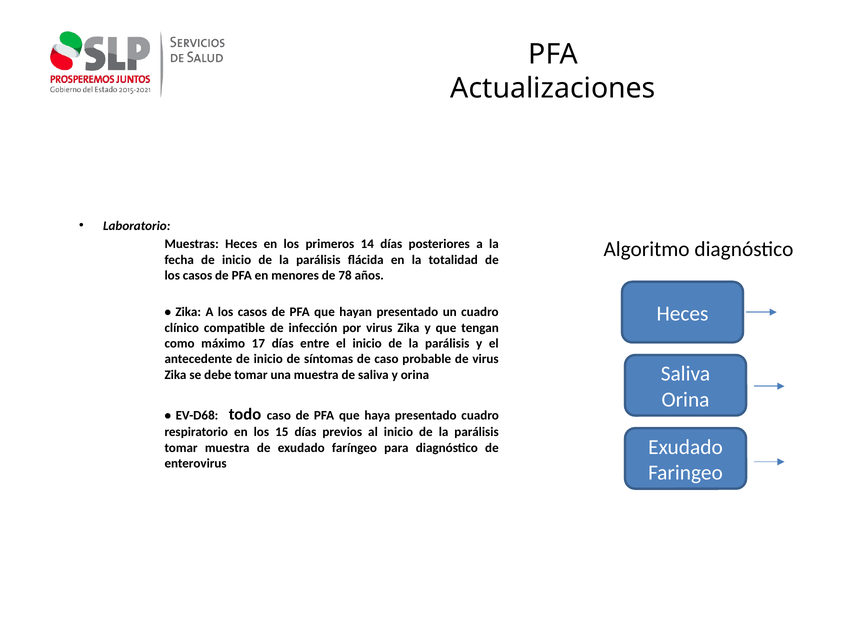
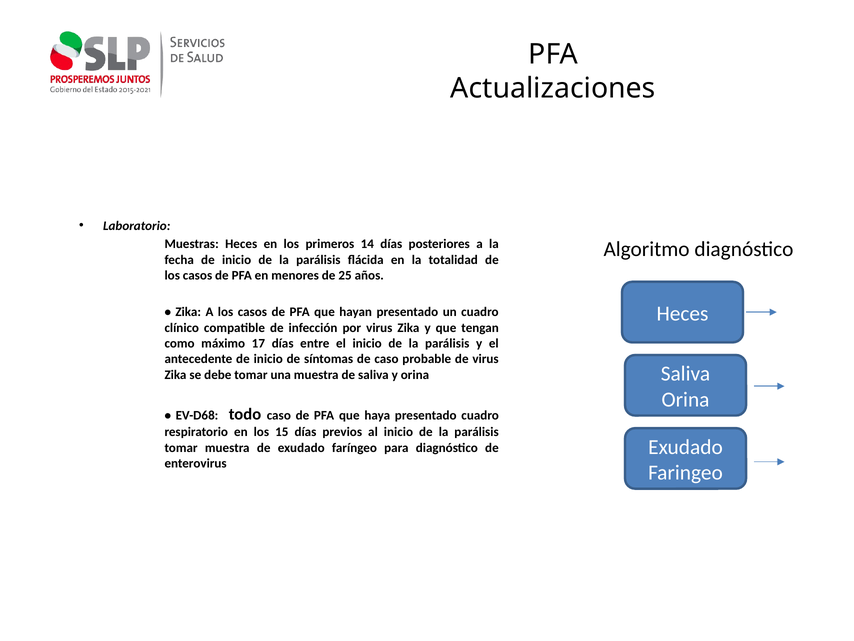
78: 78 -> 25
